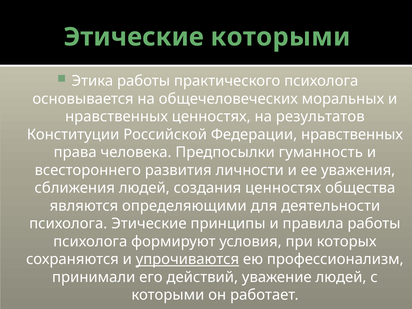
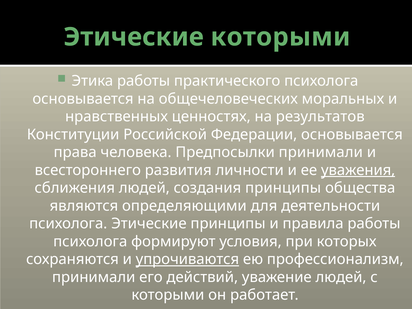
Федерации нравственных: нравственных -> основывается
Предпосылки гуманность: гуманность -> принимали
уважения underline: none -> present
создания ценностях: ценностях -> принципы
